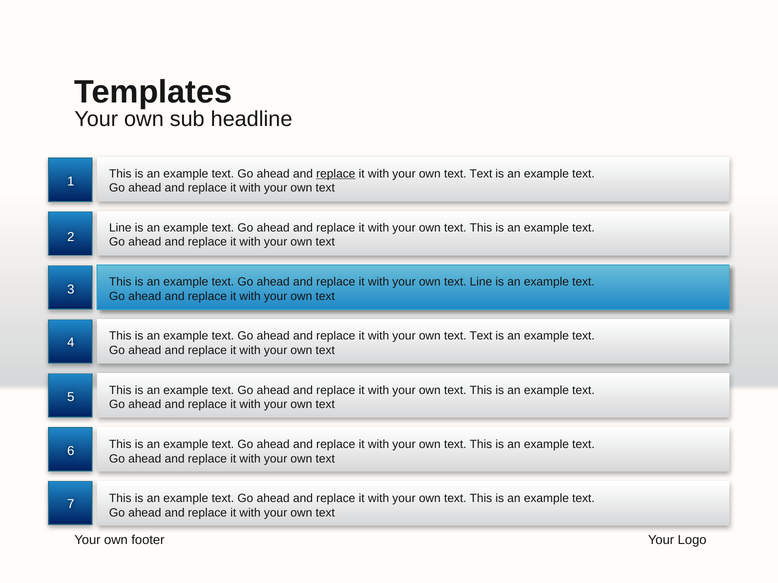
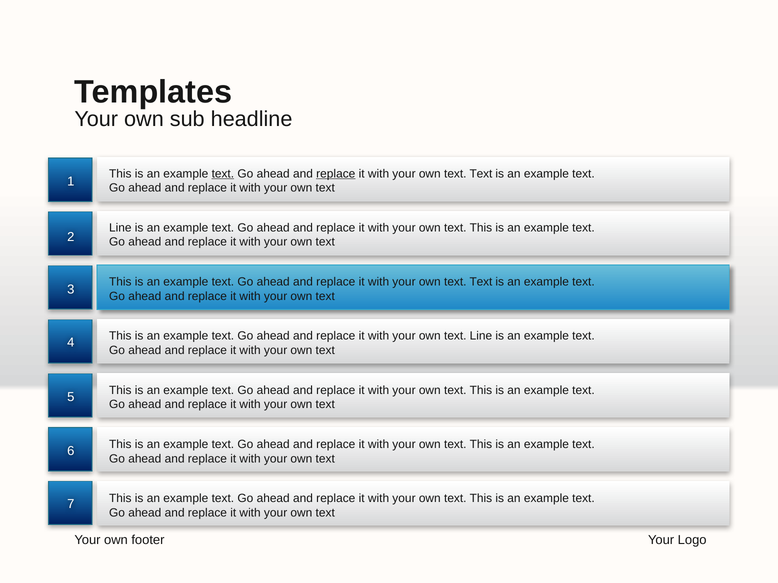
text at (223, 174) underline: none -> present
Line at (481, 282): Line -> Text
Text at (481, 336): Text -> Line
